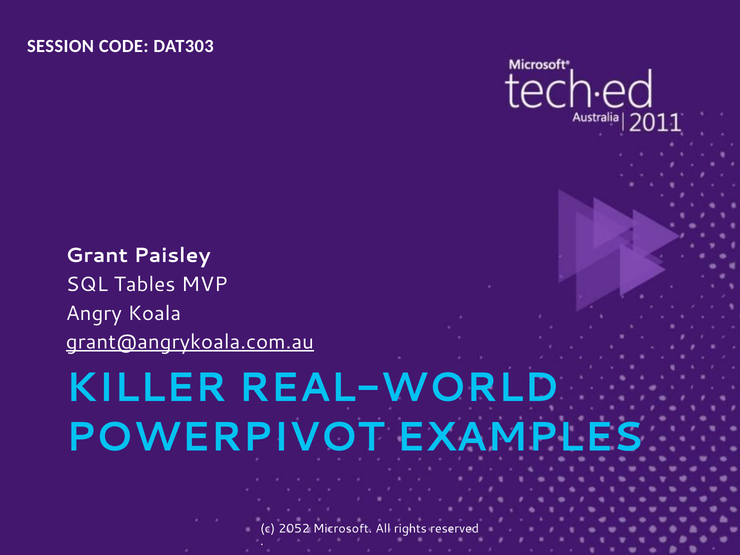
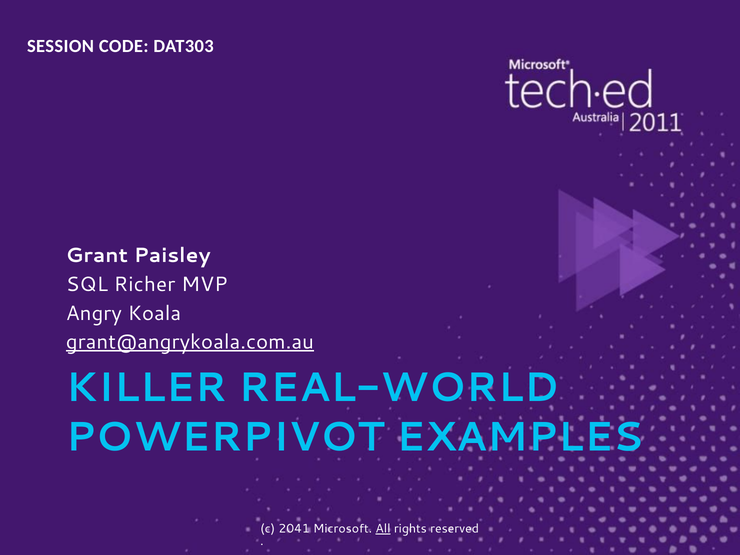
Tables: Tables -> Richer
2052: 2052 -> 2041
All underline: none -> present
